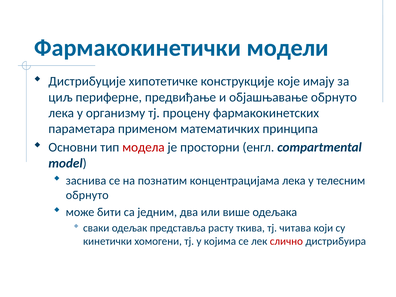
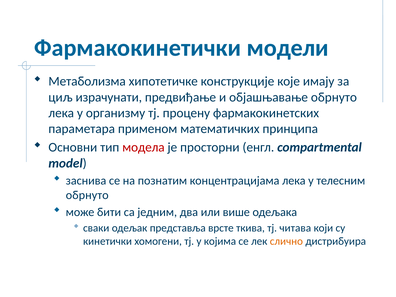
Дистрибуције: Дистрибуције -> Метаболизма
периферне: периферне -> израчунати
расту: расту -> врсте
слично colour: red -> orange
